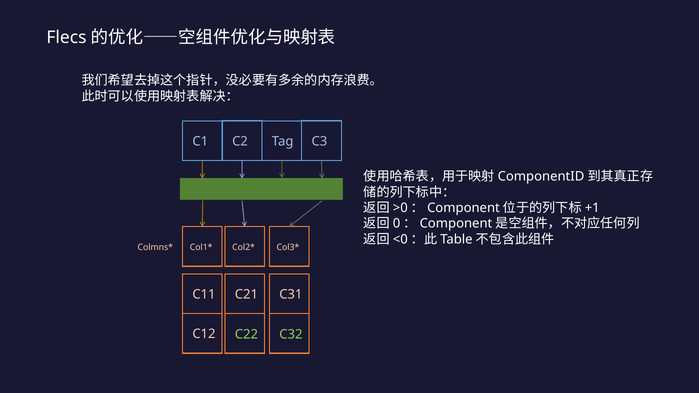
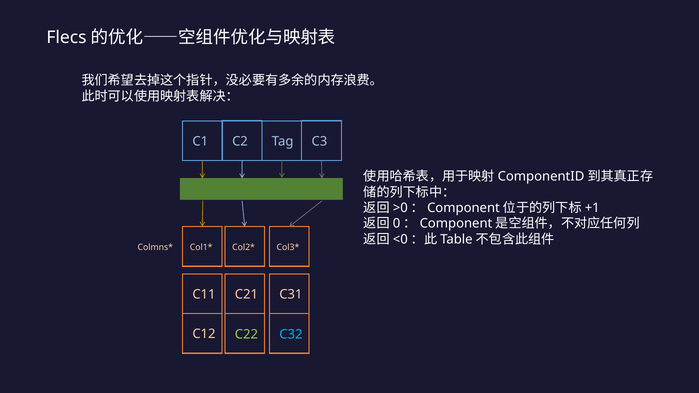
C32 colour: light green -> light blue
